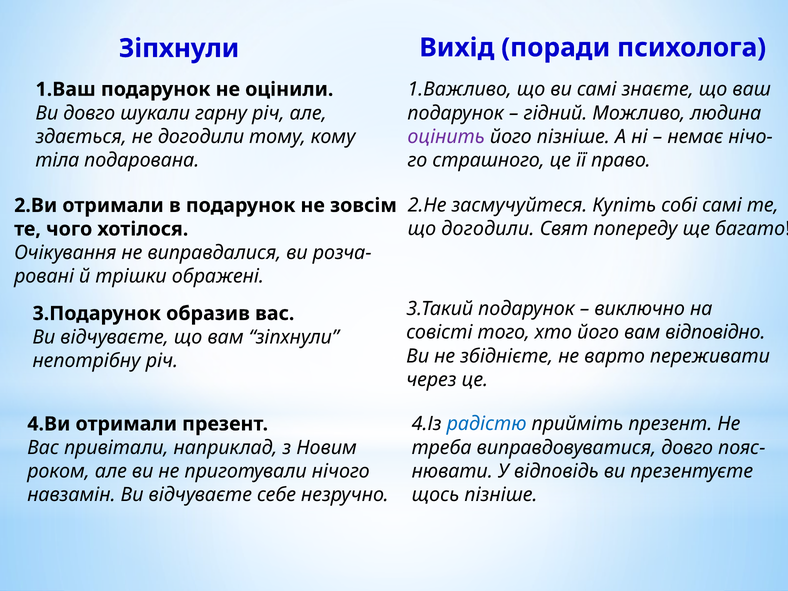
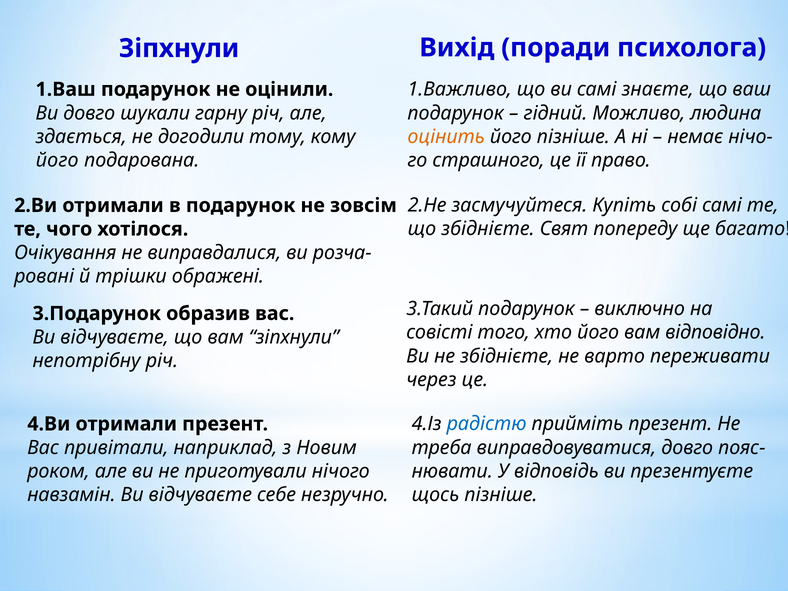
оцінить colour: purple -> orange
тіла at (57, 160): тіла -> його
що догодили: догодили -> збіднієте
